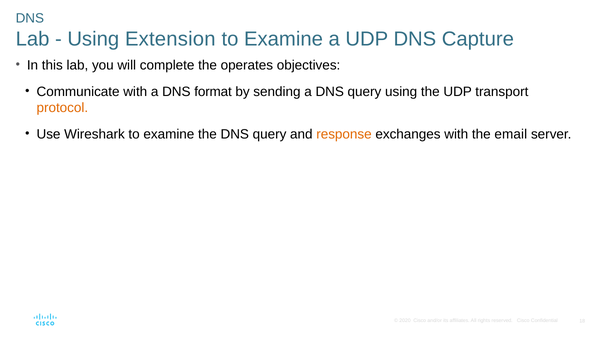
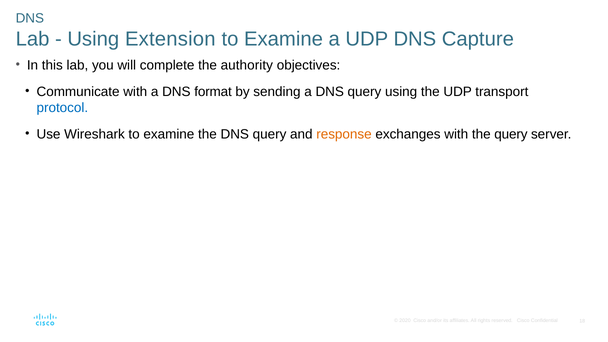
operates: operates -> authority
protocol colour: orange -> blue
the email: email -> query
